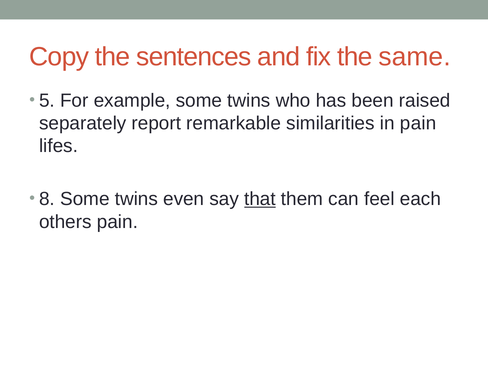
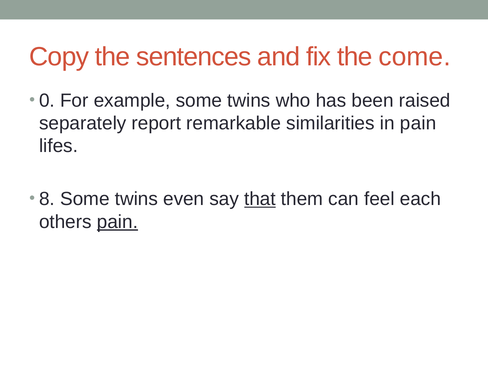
same: same -> come
5: 5 -> 0
pain at (117, 222) underline: none -> present
